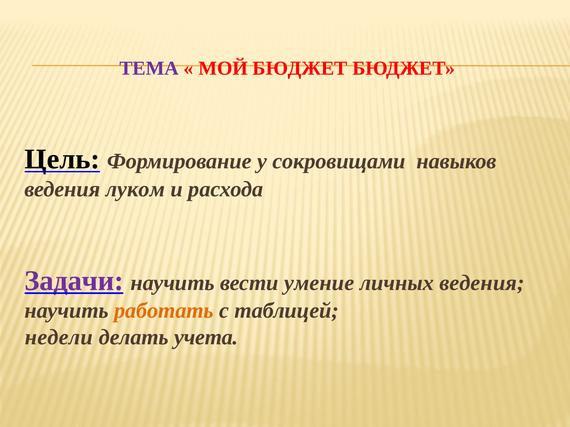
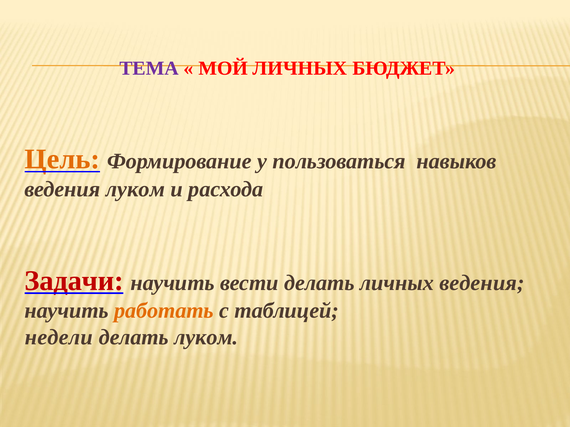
МОЙ БЮДЖЕТ: БЮДЖЕТ -> ЛИЧНЫХ
Цель colour: black -> orange
сокровищами: сокровищами -> пользоваться
Задачи colour: purple -> red
вести умение: умение -> делать
делать учета: учета -> луком
